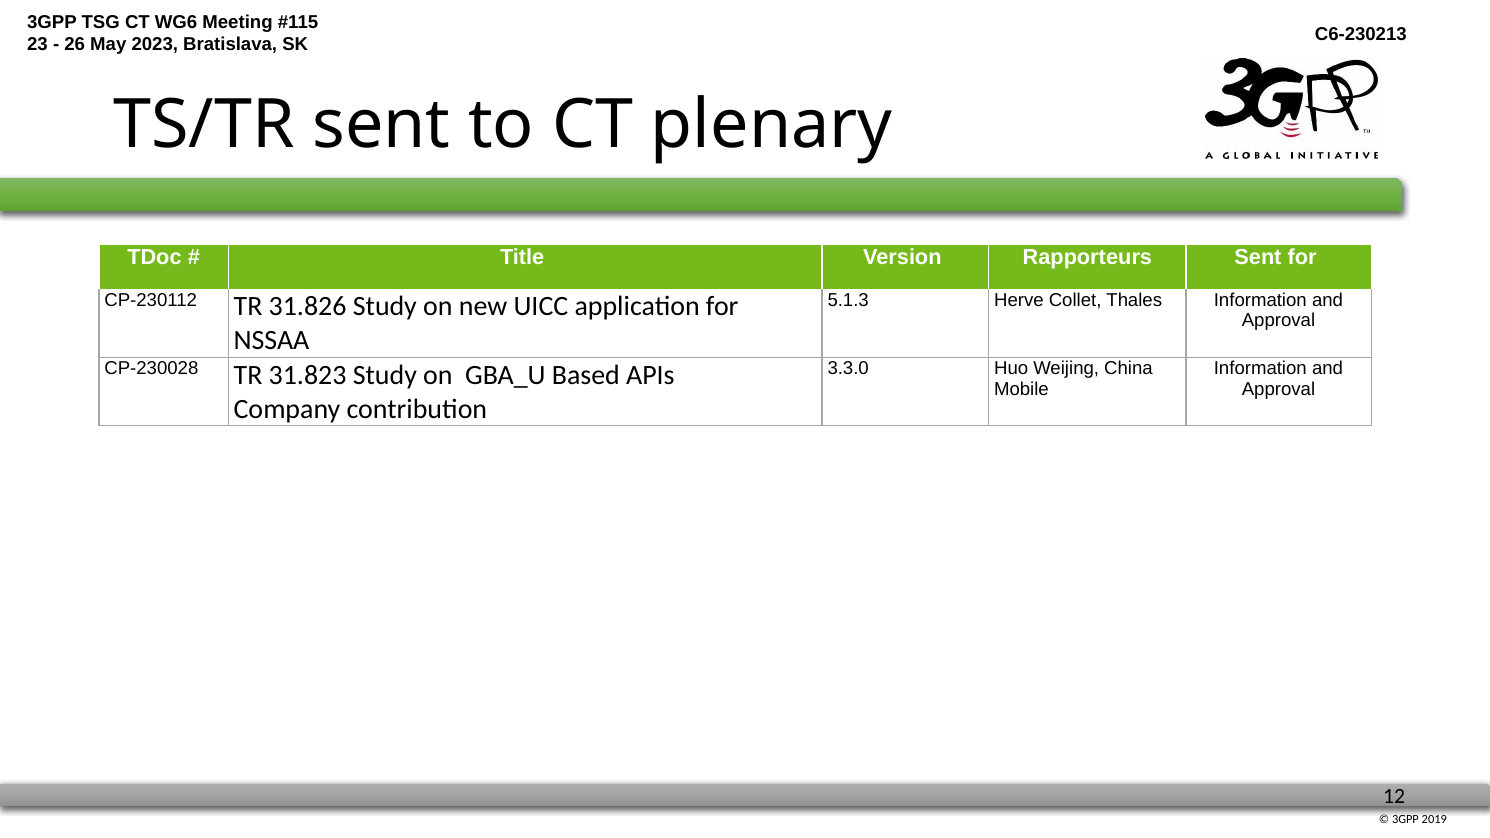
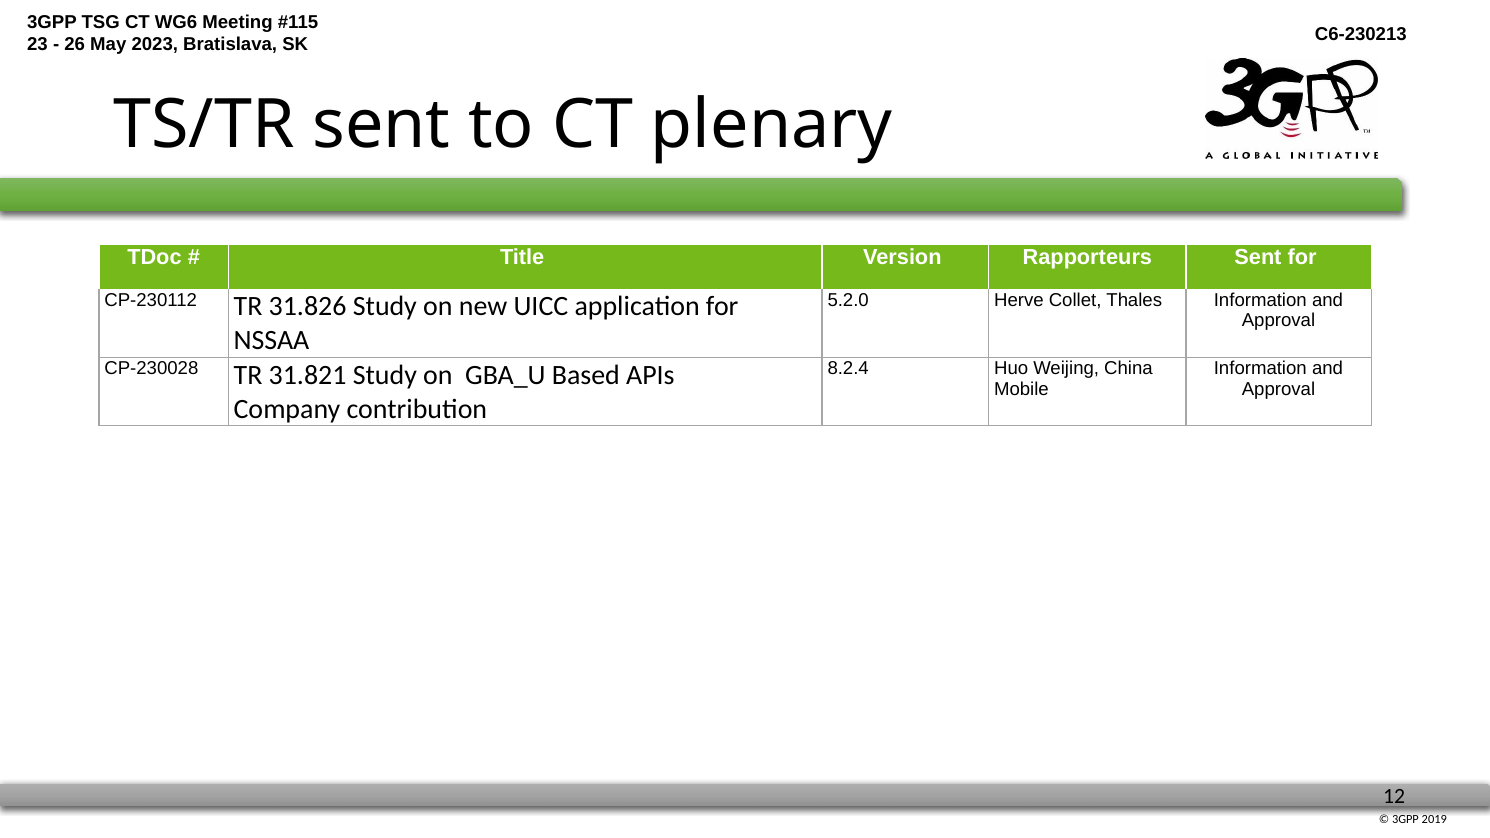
5.1.3: 5.1.3 -> 5.2.0
31.823: 31.823 -> 31.821
3.3.0: 3.3.0 -> 8.2.4
